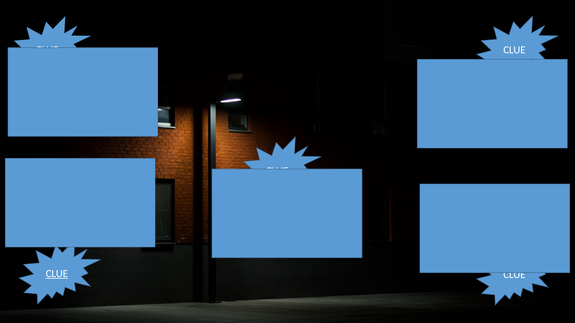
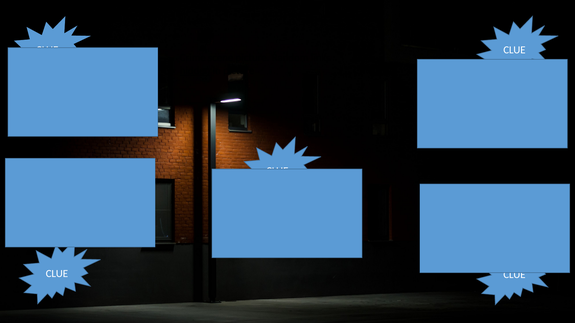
CLUE at (57, 274) underline: present -> none
